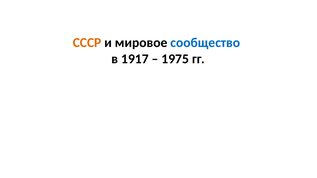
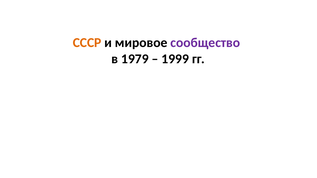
сообщество colour: blue -> purple
1917: 1917 -> 1979
1975: 1975 -> 1999
